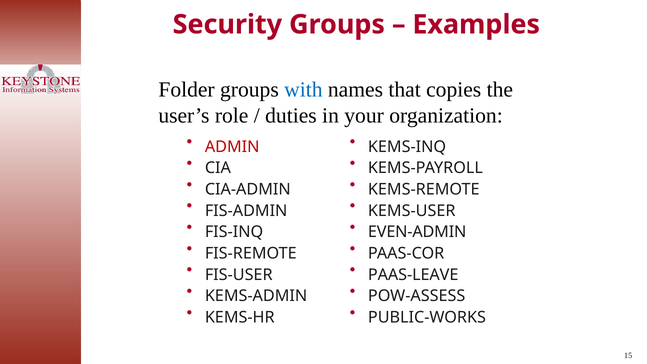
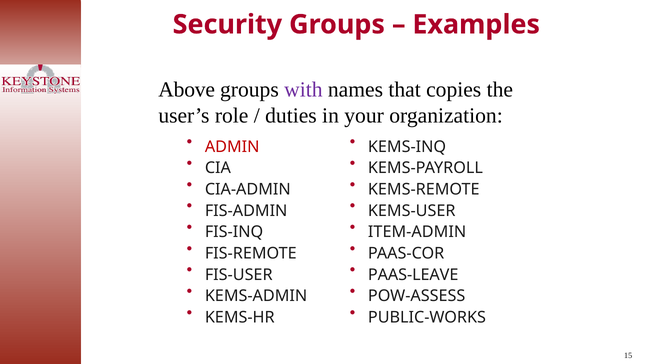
Folder: Folder -> Above
with colour: blue -> purple
EVEN-ADMIN: EVEN-ADMIN -> ITEM-ADMIN
